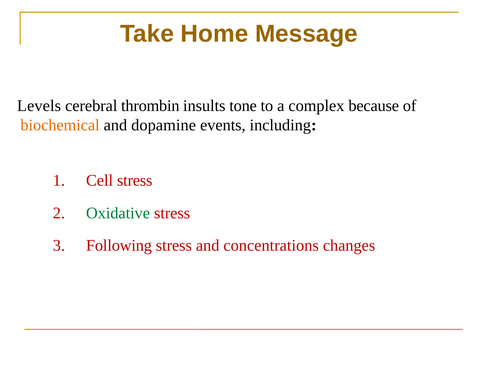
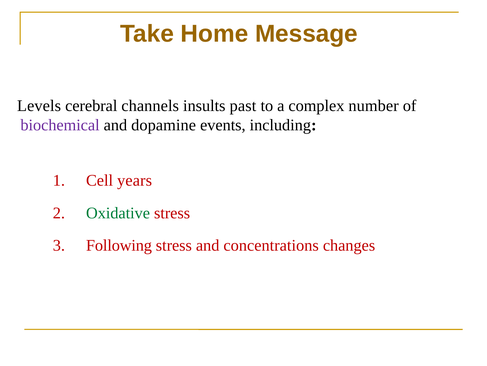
thrombin: thrombin -> channels
tone: tone -> past
because: because -> number
biochemical colour: orange -> purple
Cell stress: stress -> years
